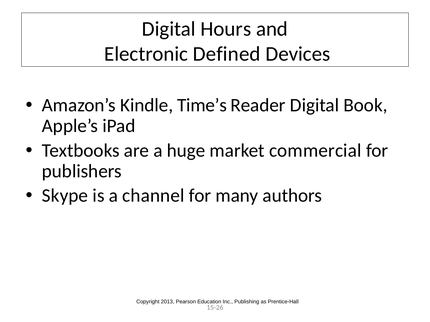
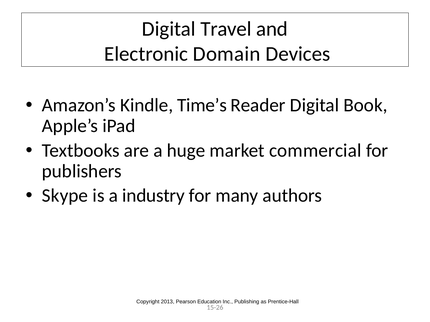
Hours: Hours -> Travel
Defined: Defined -> Domain
channel: channel -> industry
